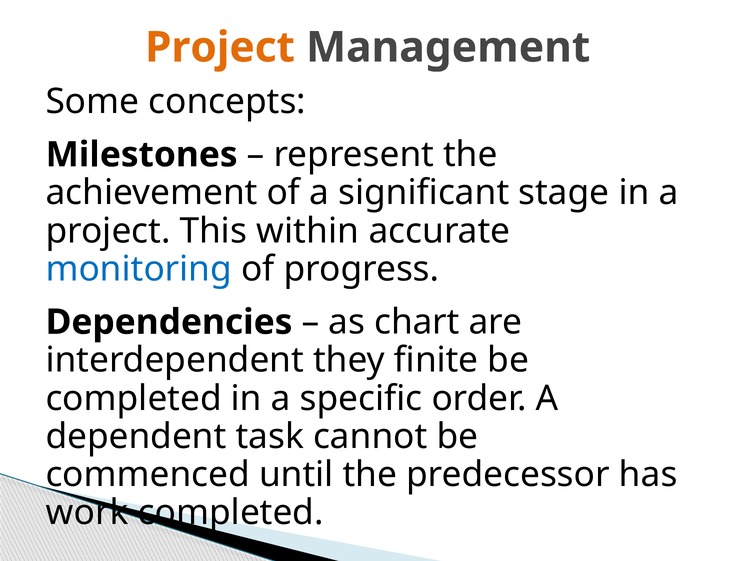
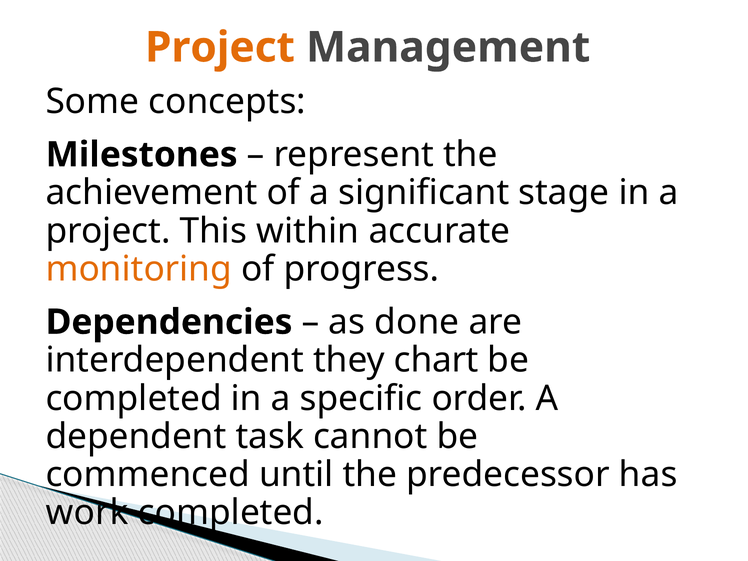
monitoring colour: blue -> orange
chart: chart -> done
finite: finite -> chart
